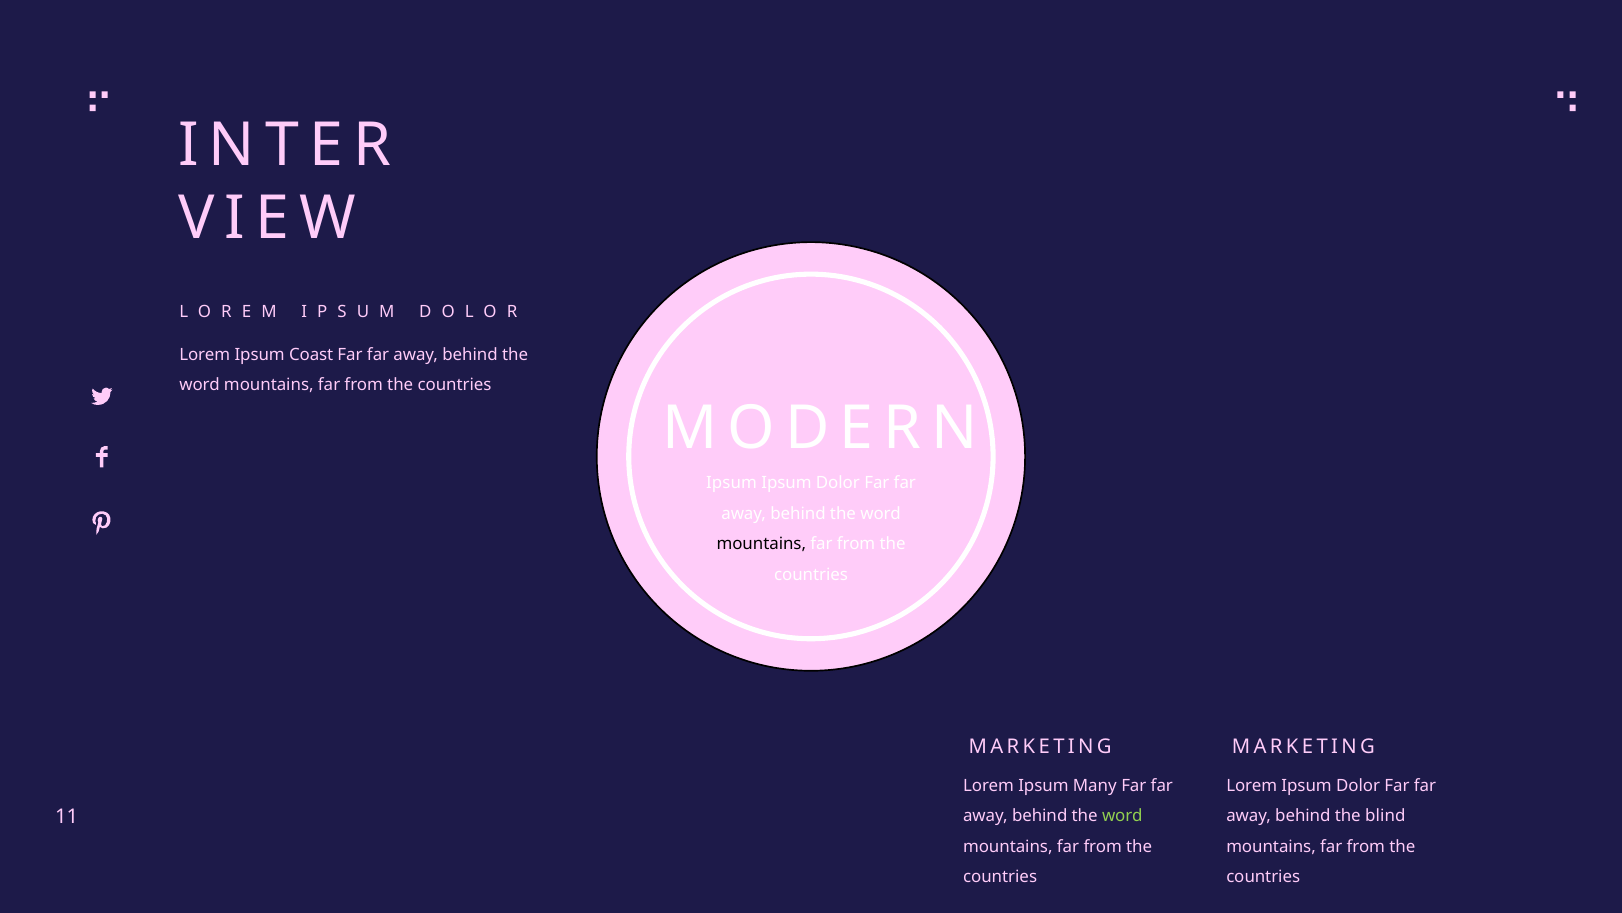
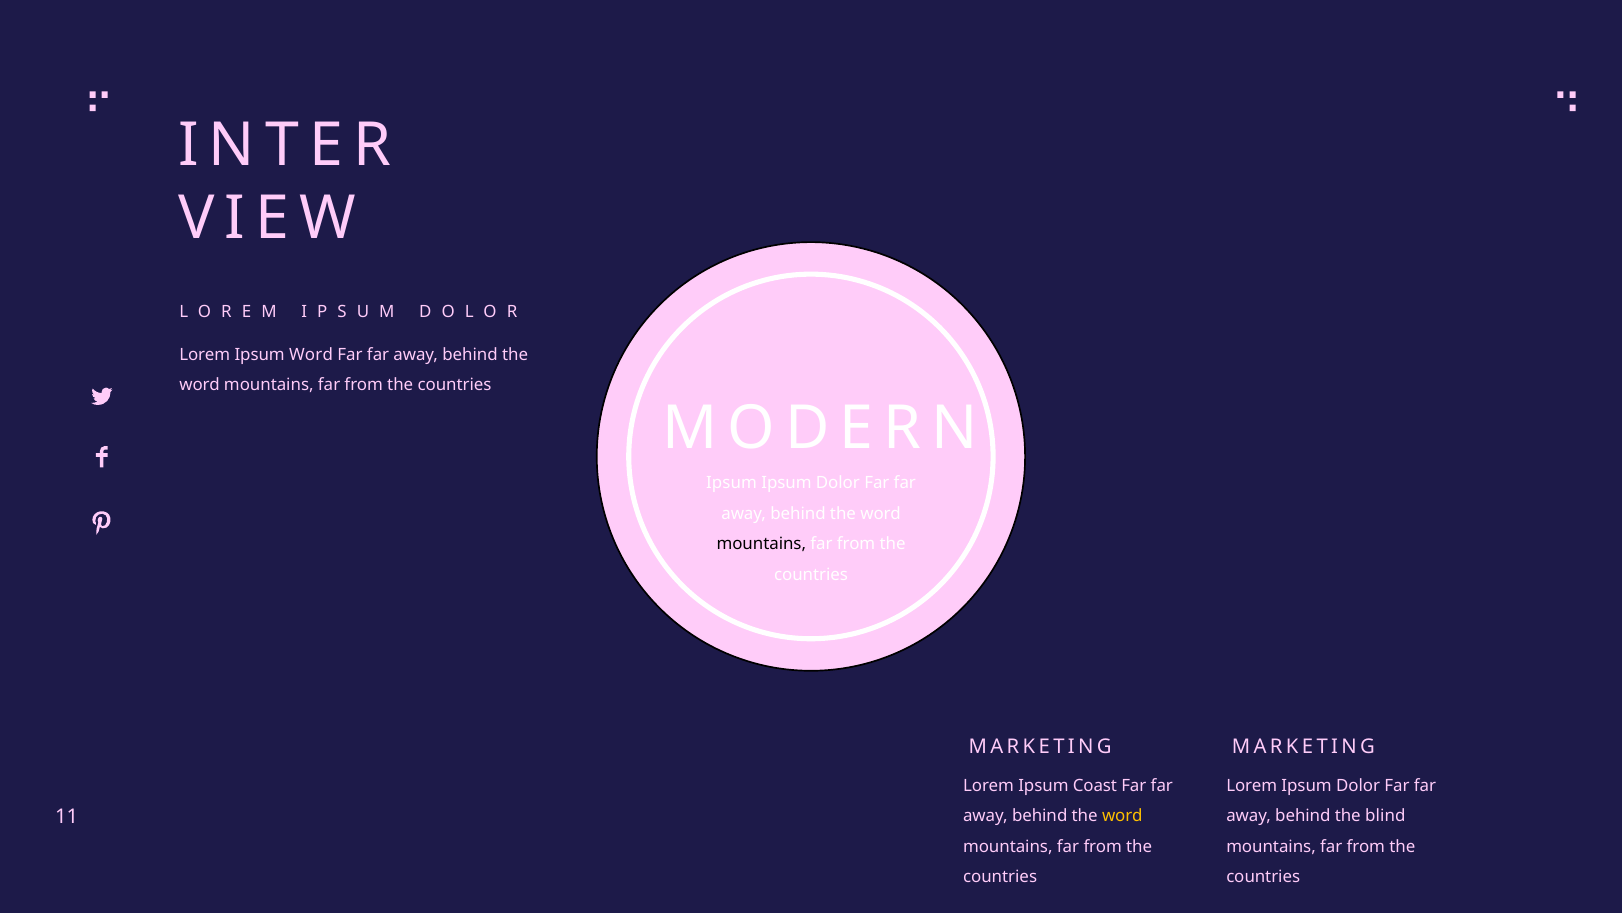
Ipsum Coast: Coast -> Word
Many: Many -> Coast
word at (1122, 815) colour: light green -> yellow
